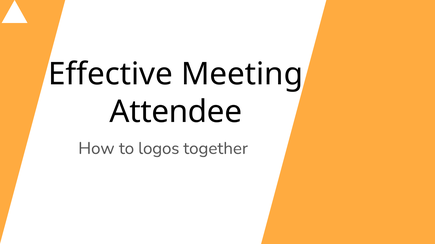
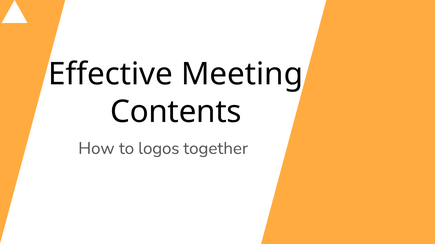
Attendee: Attendee -> Contents
